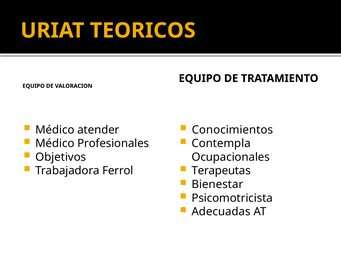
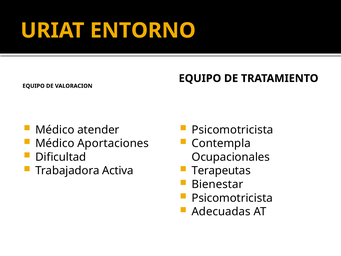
TEORICOS: TEORICOS -> ENTORNO
Conocimientos at (232, 130): Conocimientos -> Psicomotricista
Profesionales: Profesionales -> Aportaciones
Objetivos: Objetivos -> Dificultad
Ferrol: Ferrol -> Activa
